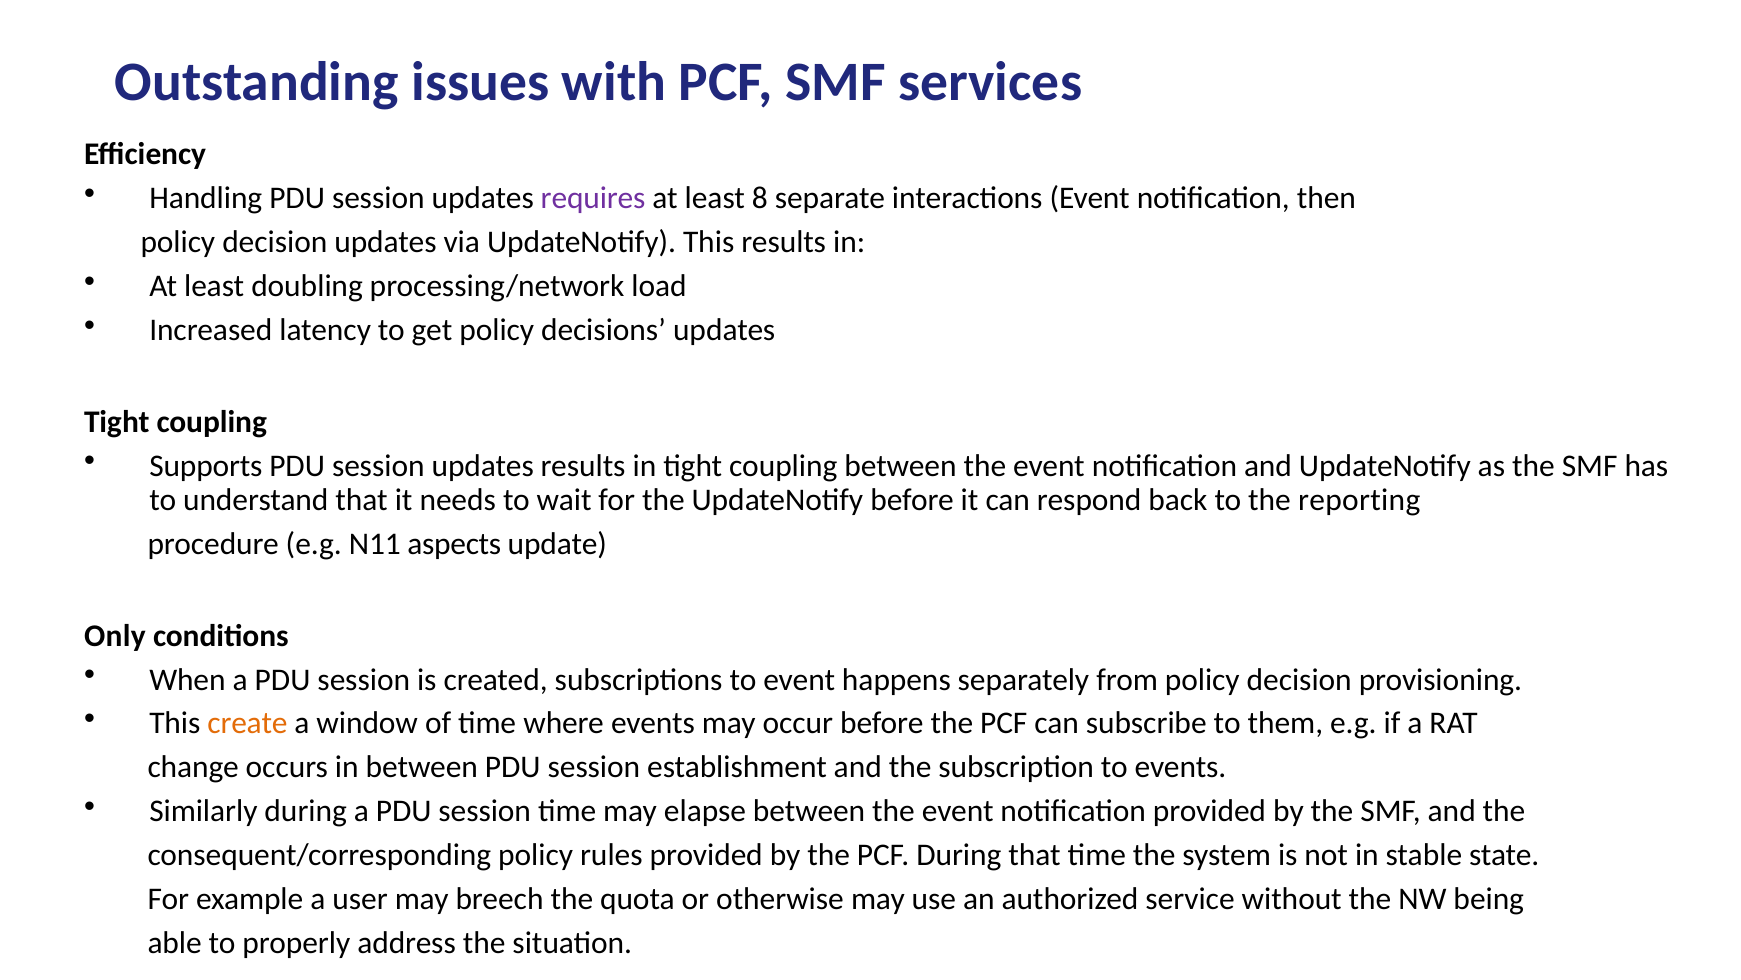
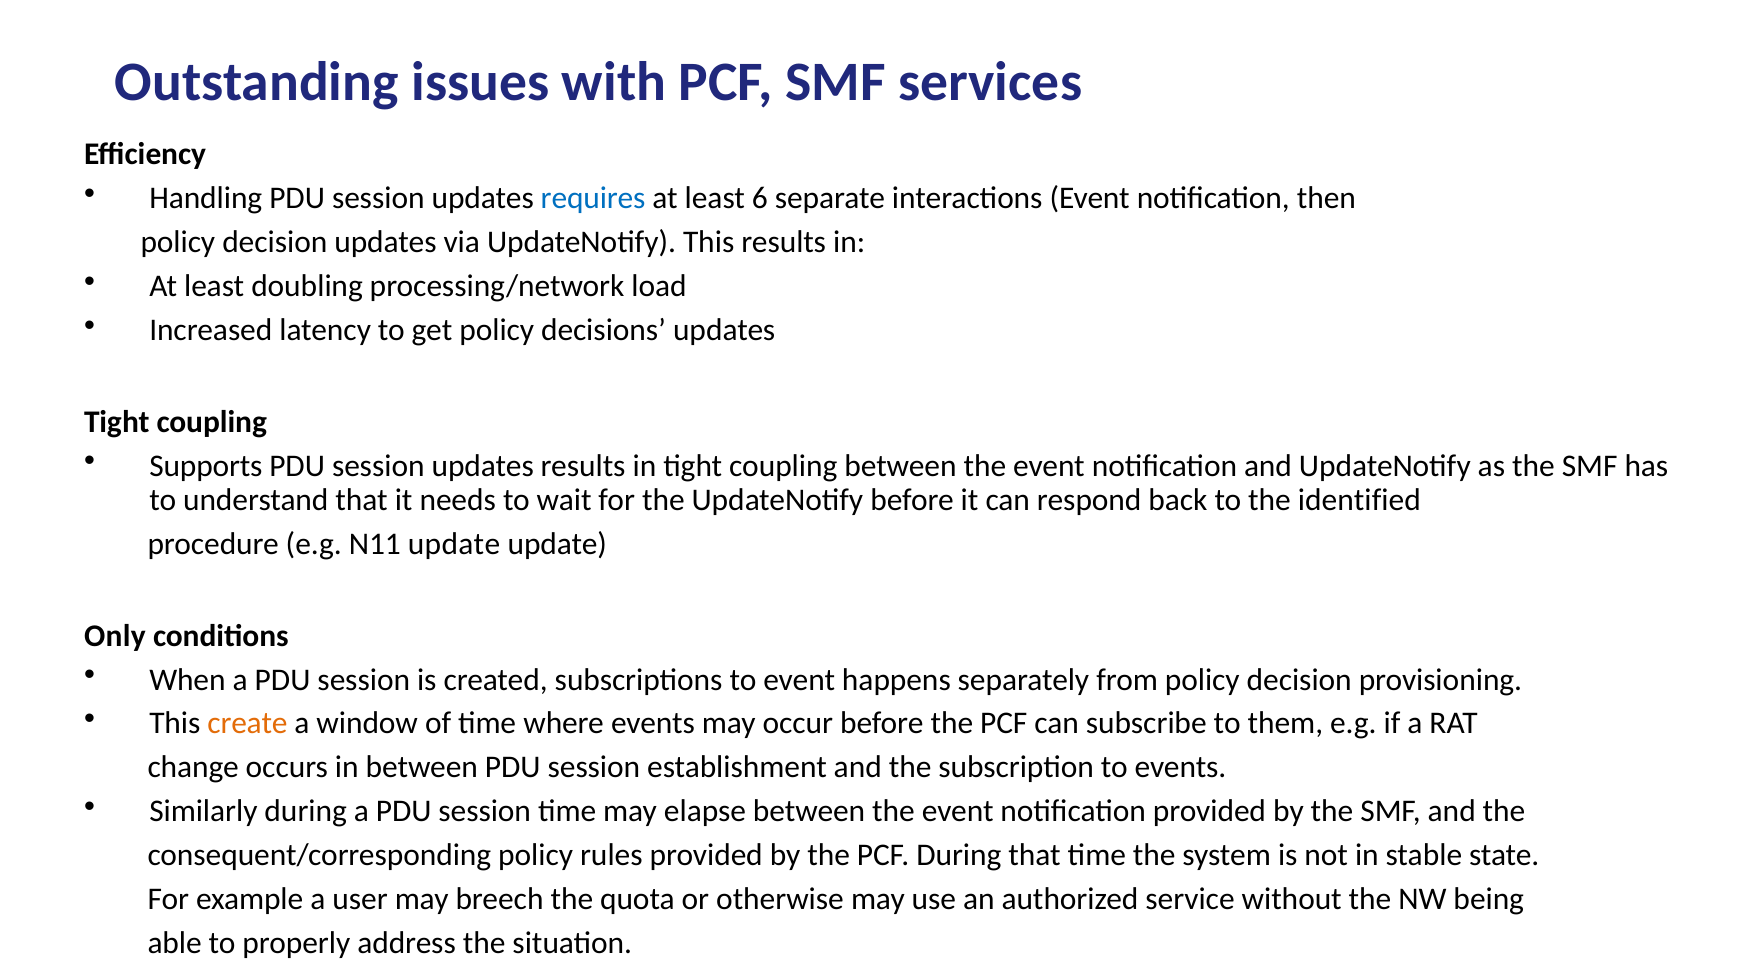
requires colour: purple -> blue
8: 8 -> 6
reporting: reporting -> identified
N11 aspects: aspects -> update
